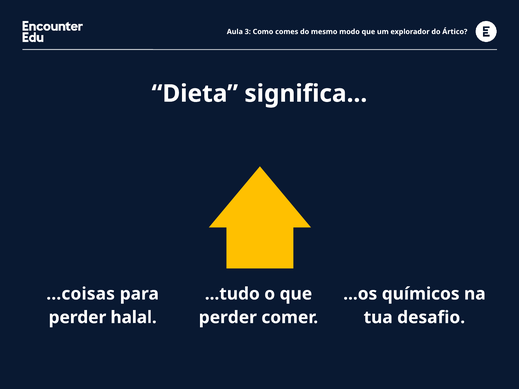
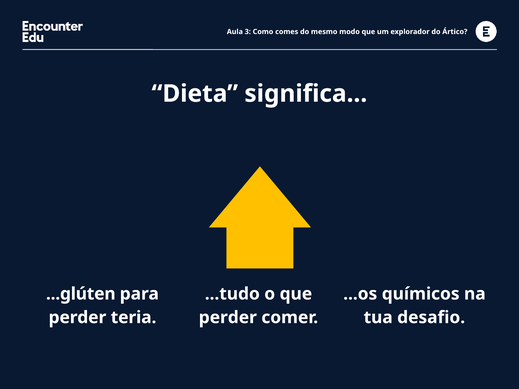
...coisas: ...coisas -> ...glúten
halal: halal -> teria
